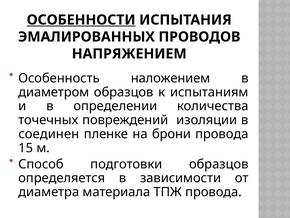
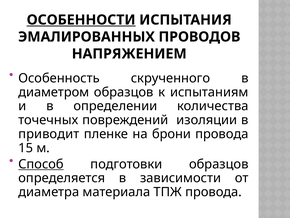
наложением: наложением -> скрученного
соединен: соединен -> приводит
Способ underline: none -> present
